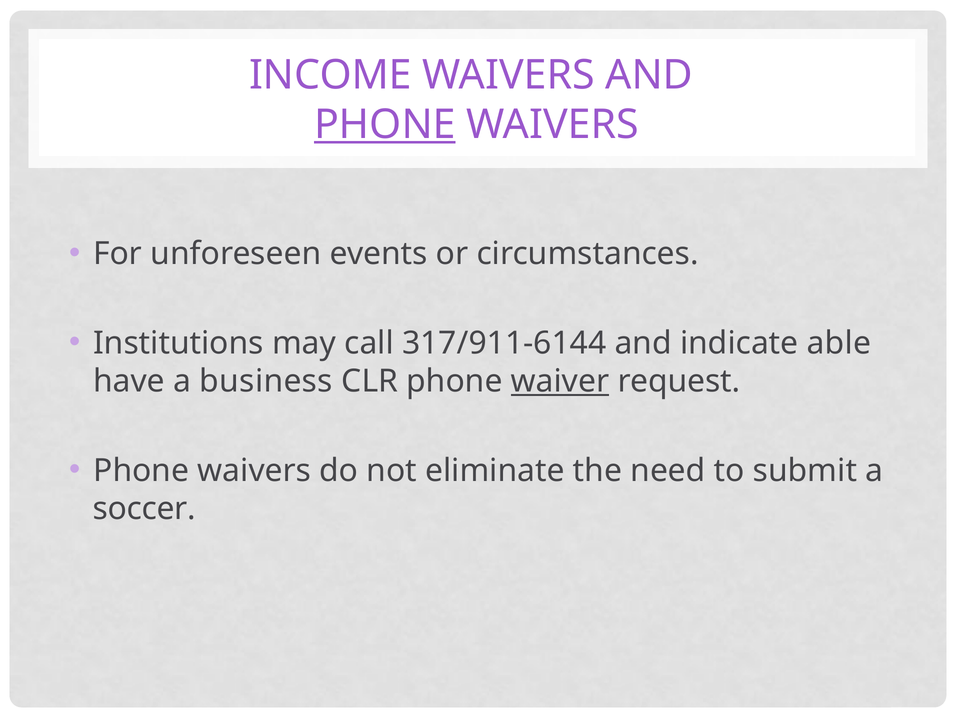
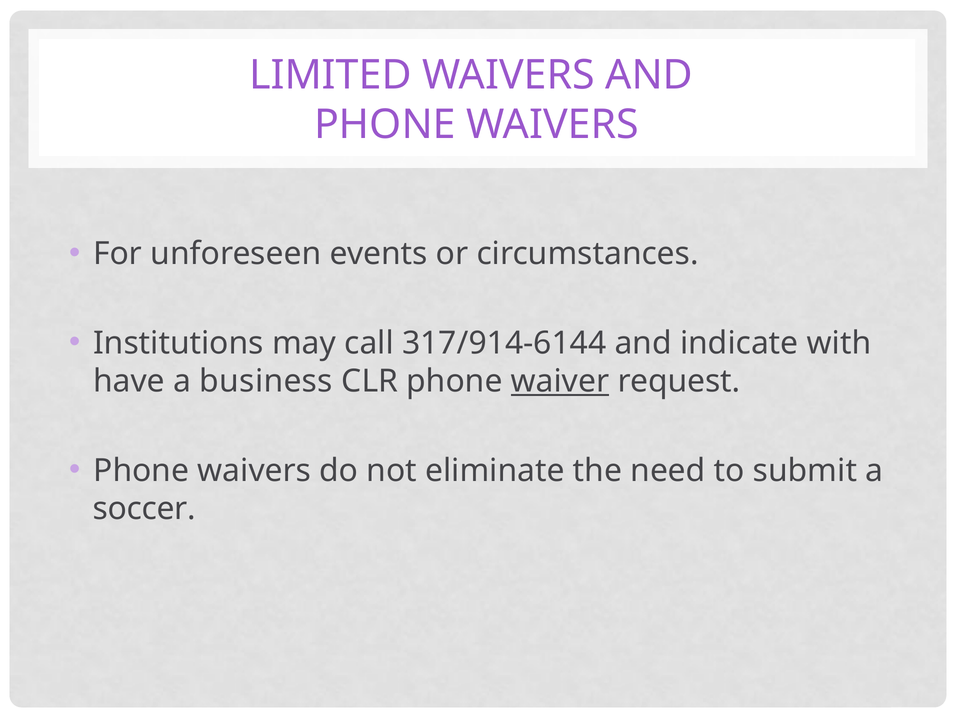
INCOME: INCOME -> LIMITED
PHONE at (385, 125) underline: present -> none
317/911-6144: 317/911-6144 -> 317/914-6144
able: able -> with
